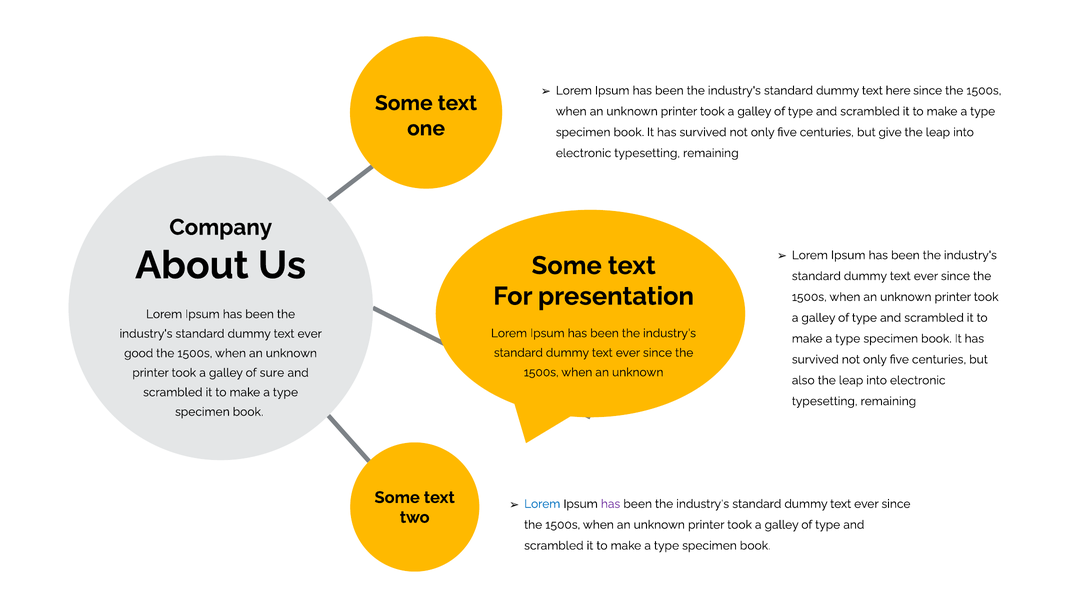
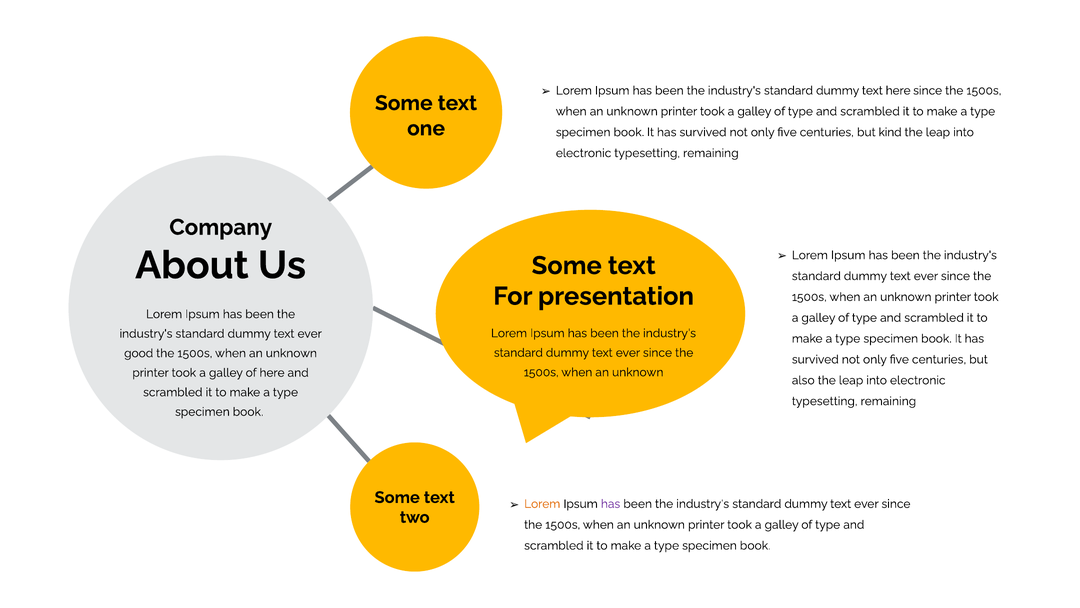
give: give -> kind
of sure: sure -> here
Lorem at (542, 504) colour: blue -> orange
